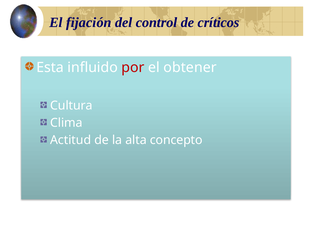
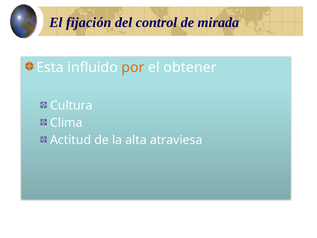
críticos: críticos -> mirada
por colour: red -> orange
concepto: concepto -> atraviesa
